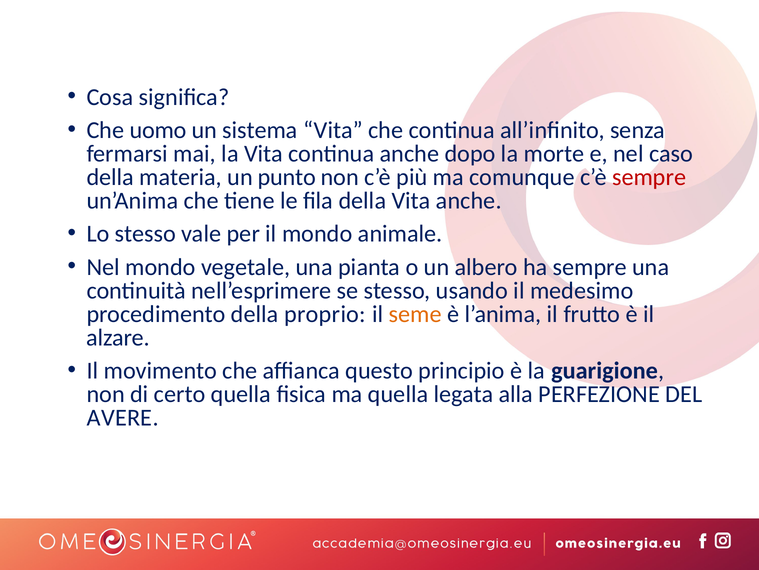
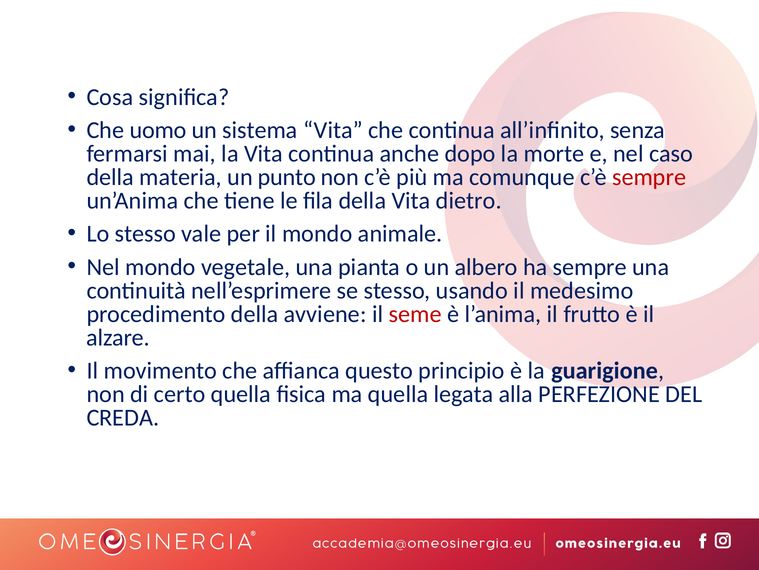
Vita anche: anche -> dietro
proprio: proprio -> avviene
seme colour: orange -> red
AVERE: AVERE -> CREDA
